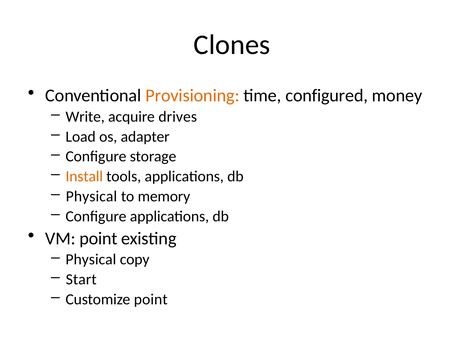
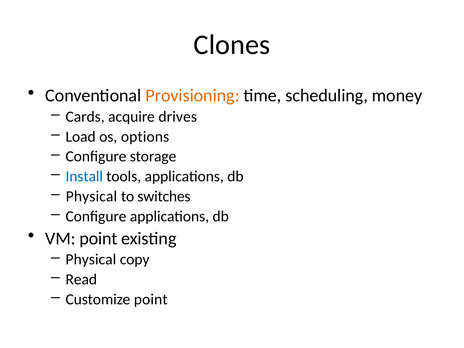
configured: configured -> scheduling
Write: Write -> Cards
adapter: adapter -> options
Install colour: orange -> blue
memory: memory -> switches
Start: Start -> Read
